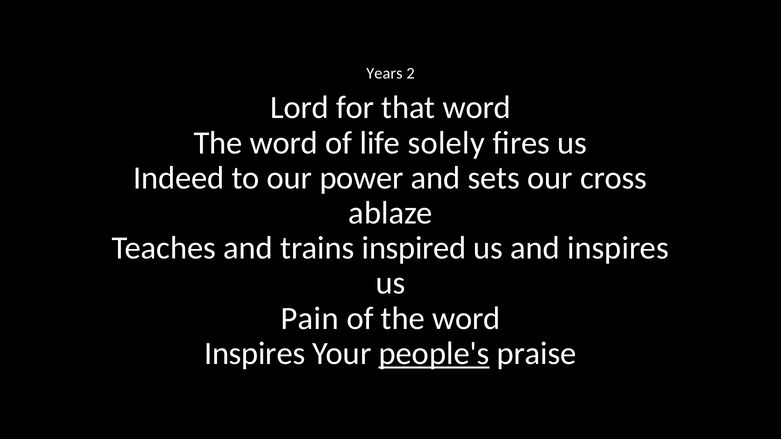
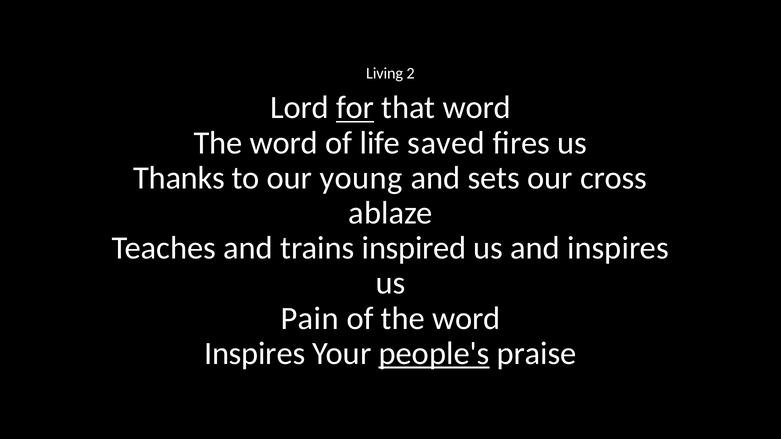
Years: Years -> Living
for underline: none -> present
solely: solely -> saved
Indeed: Indeed -> Thanks
power: power -> young
